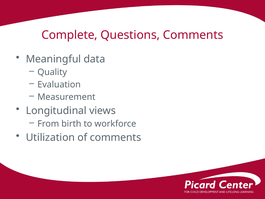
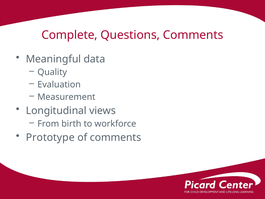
Utilization: Utilization -> Prototype
